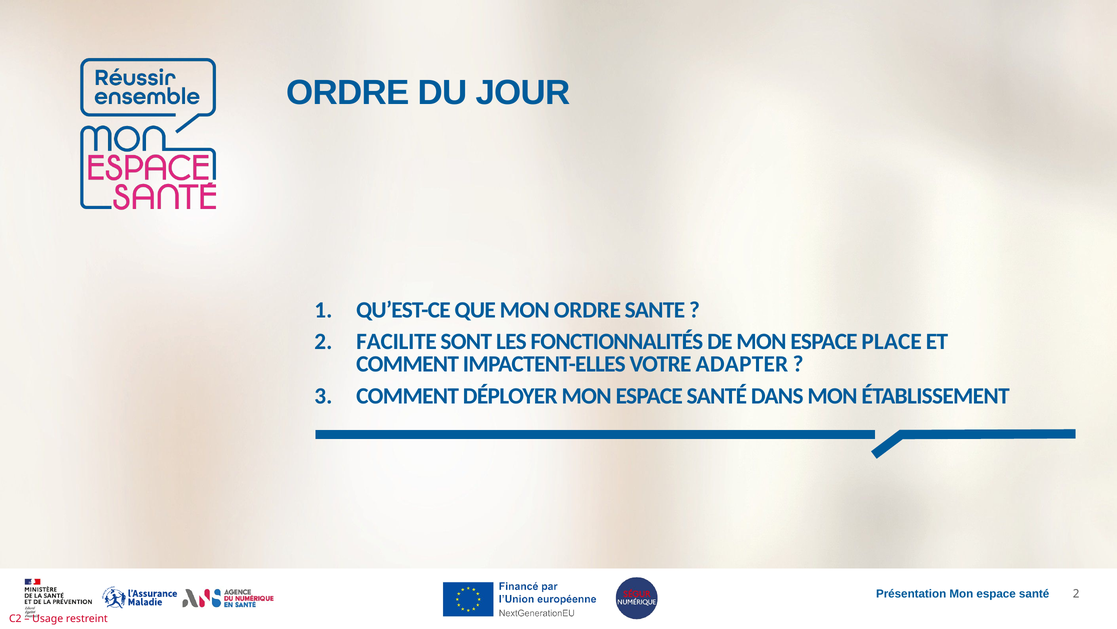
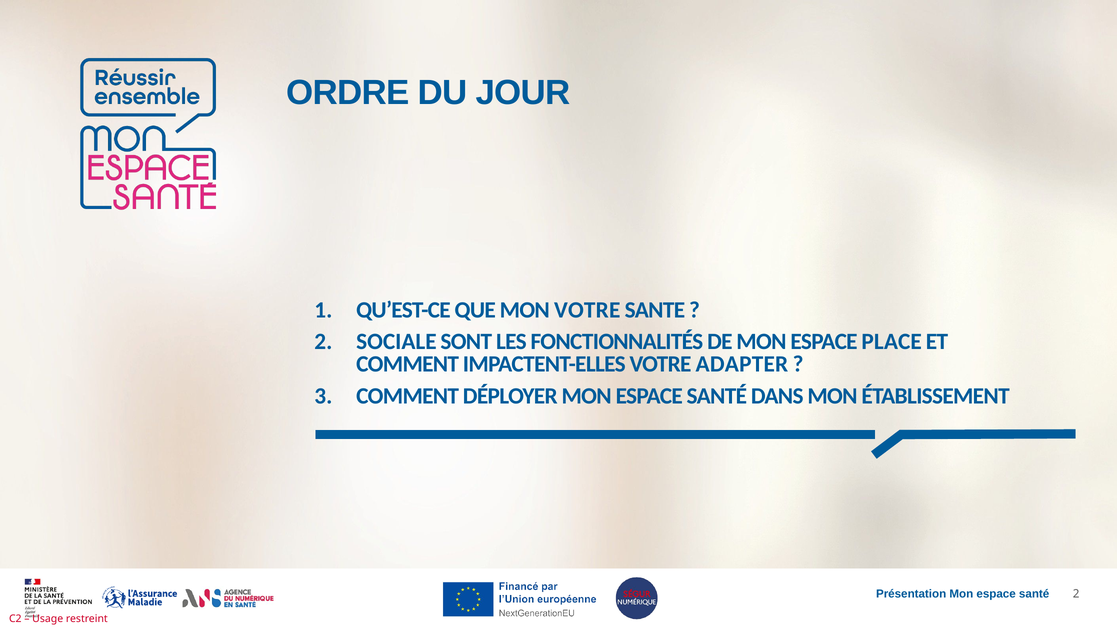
MON ORDRE: ORDRE -> VOTRE
FACILITE: FACILITE -> SOCIALE
